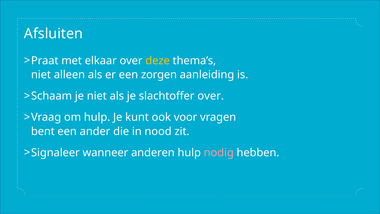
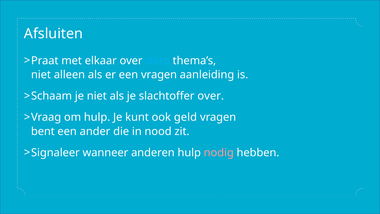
deze colour: yellow -> light blue
een zorgen: zorgen -> vragen
voor: voor -> geld
